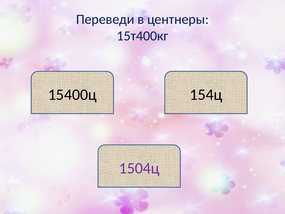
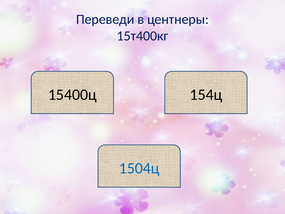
1504ц colour: purple -> blue
